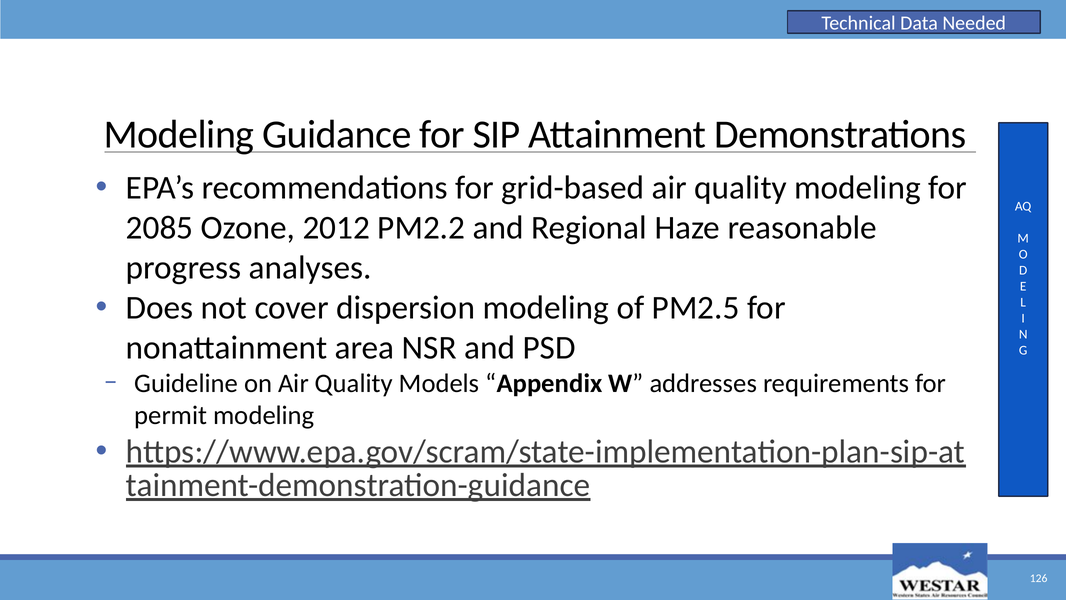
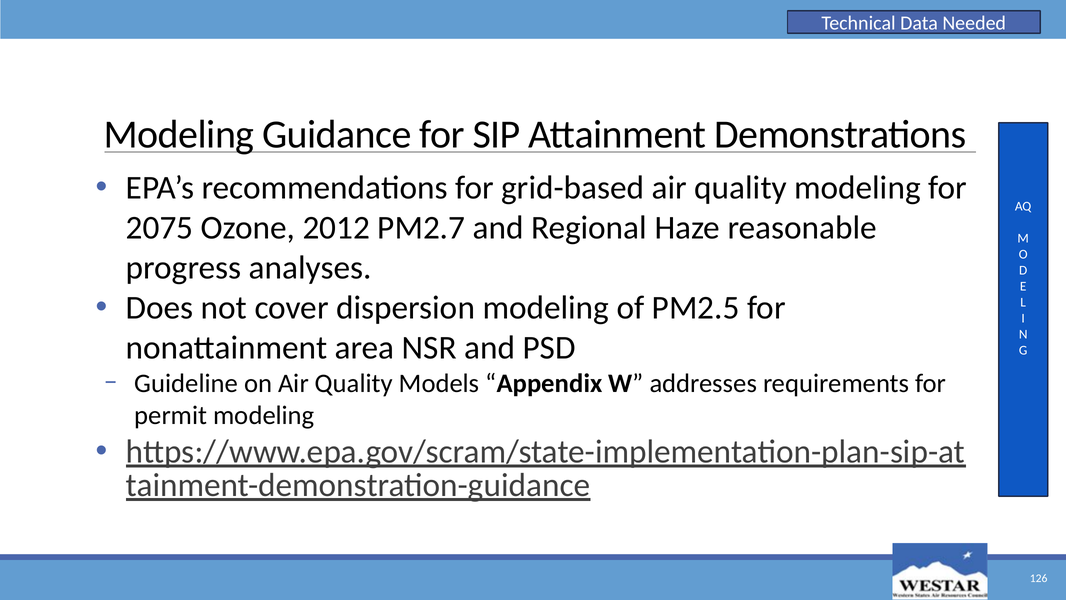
2085: 2085 -> 2075
PM2.2: PM2.2 -> PM2.7
